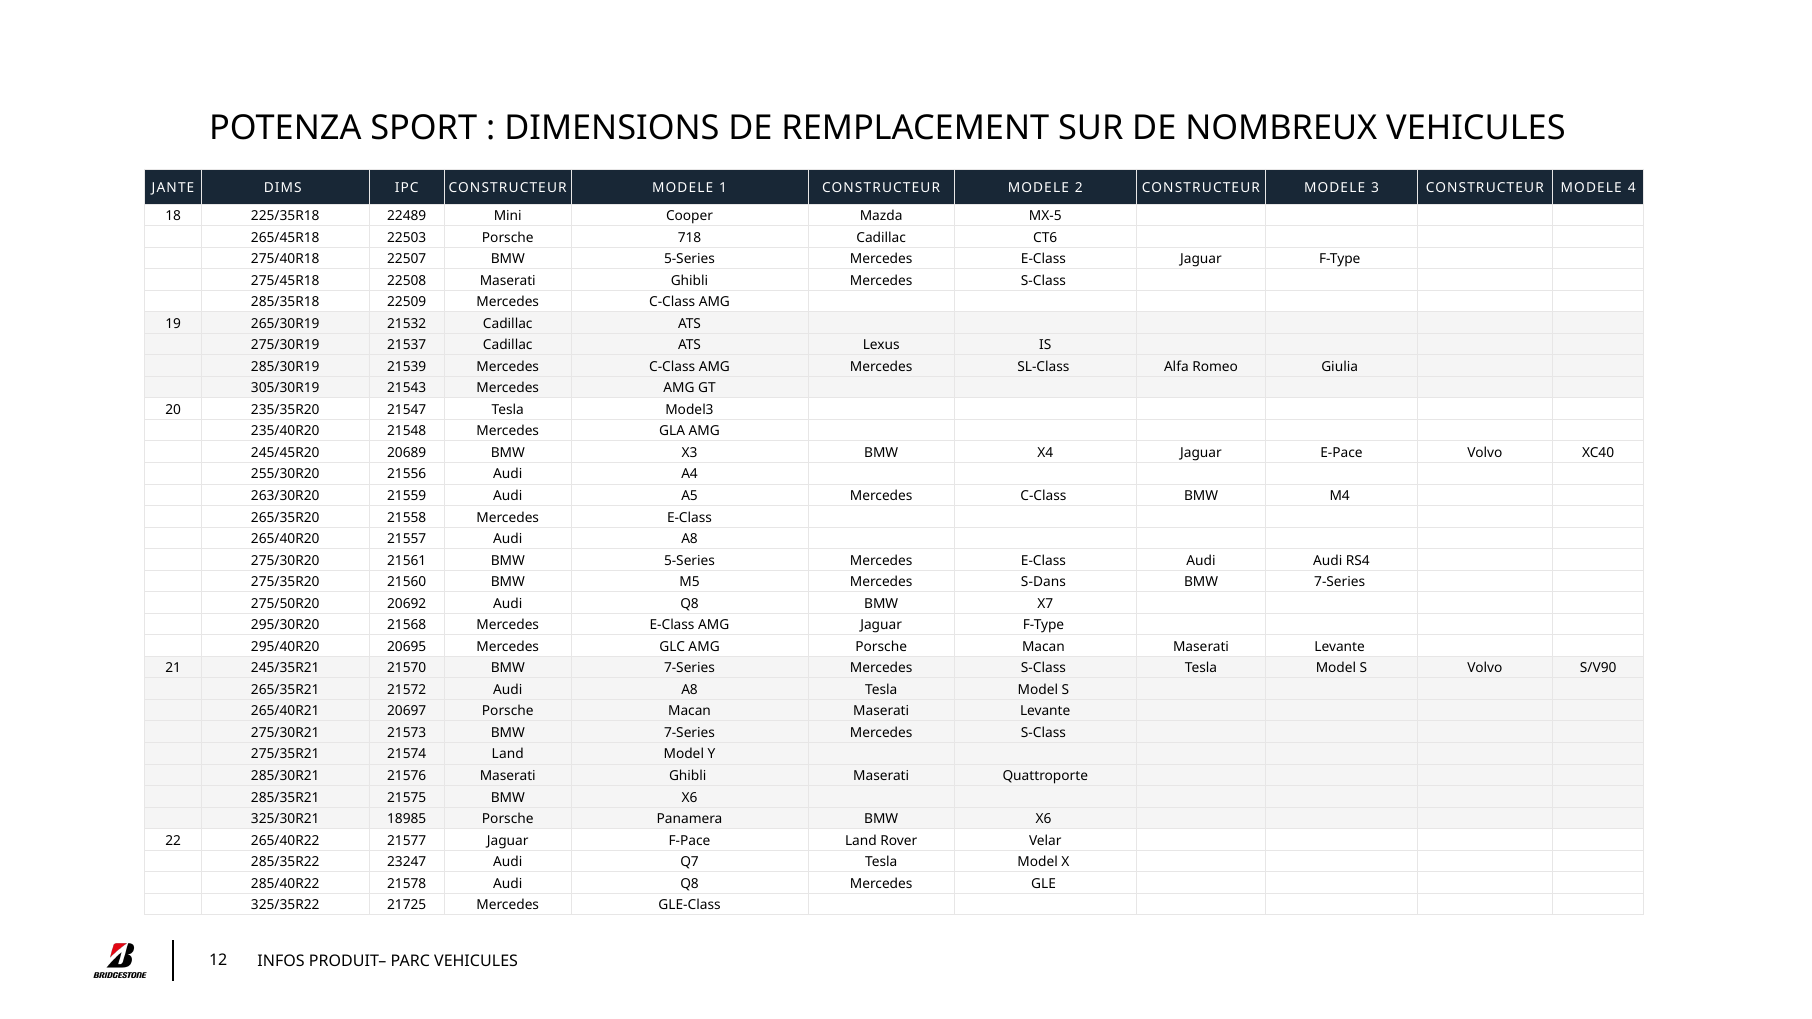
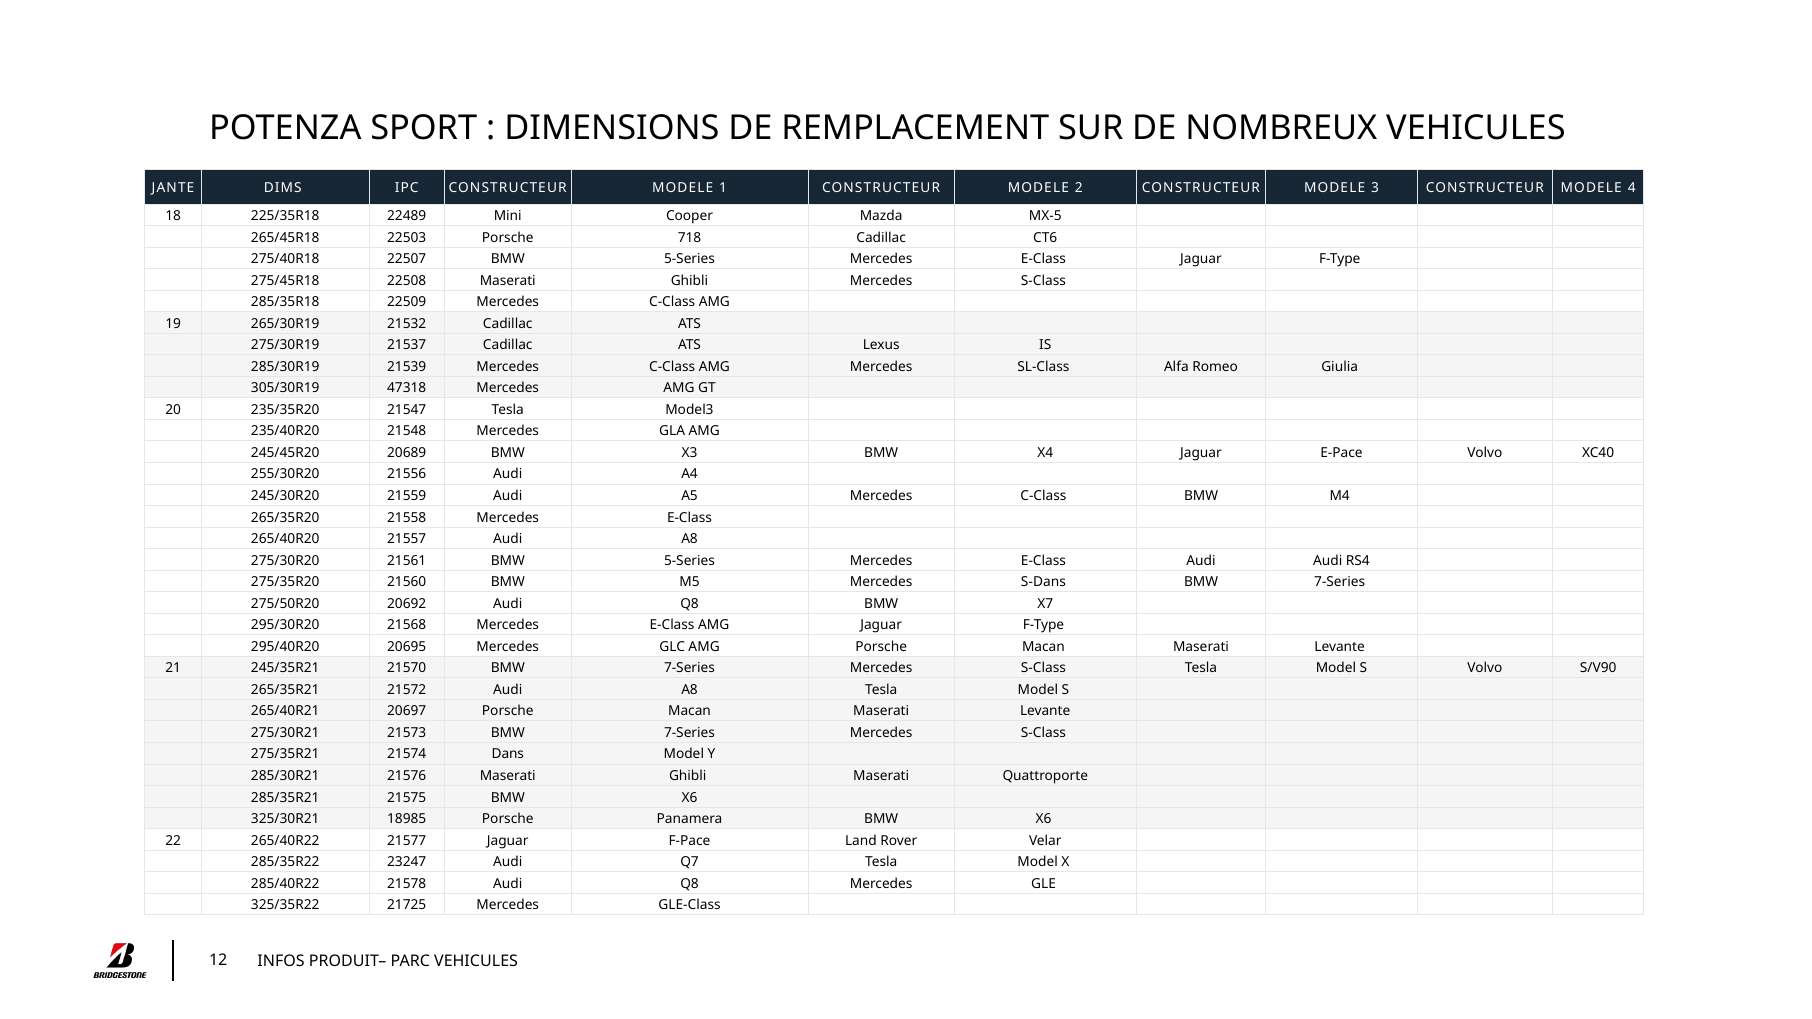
21543: 21543 -> 47318
263/30R20: 263/30R20 -> 245/30R20
21574 Land: Land -> Dans
